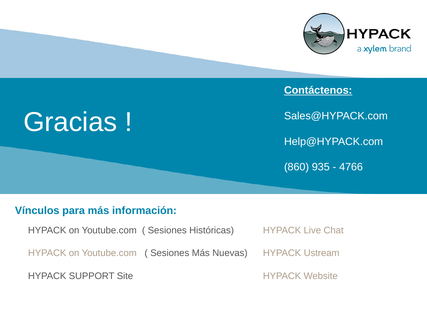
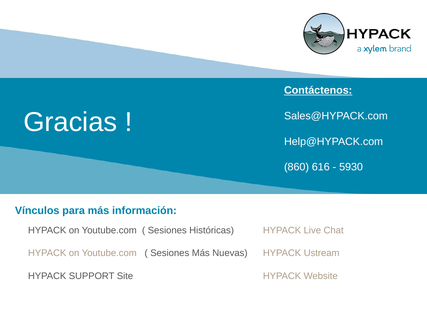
935: 935 -> 616
4766: 4766 -> 5930
